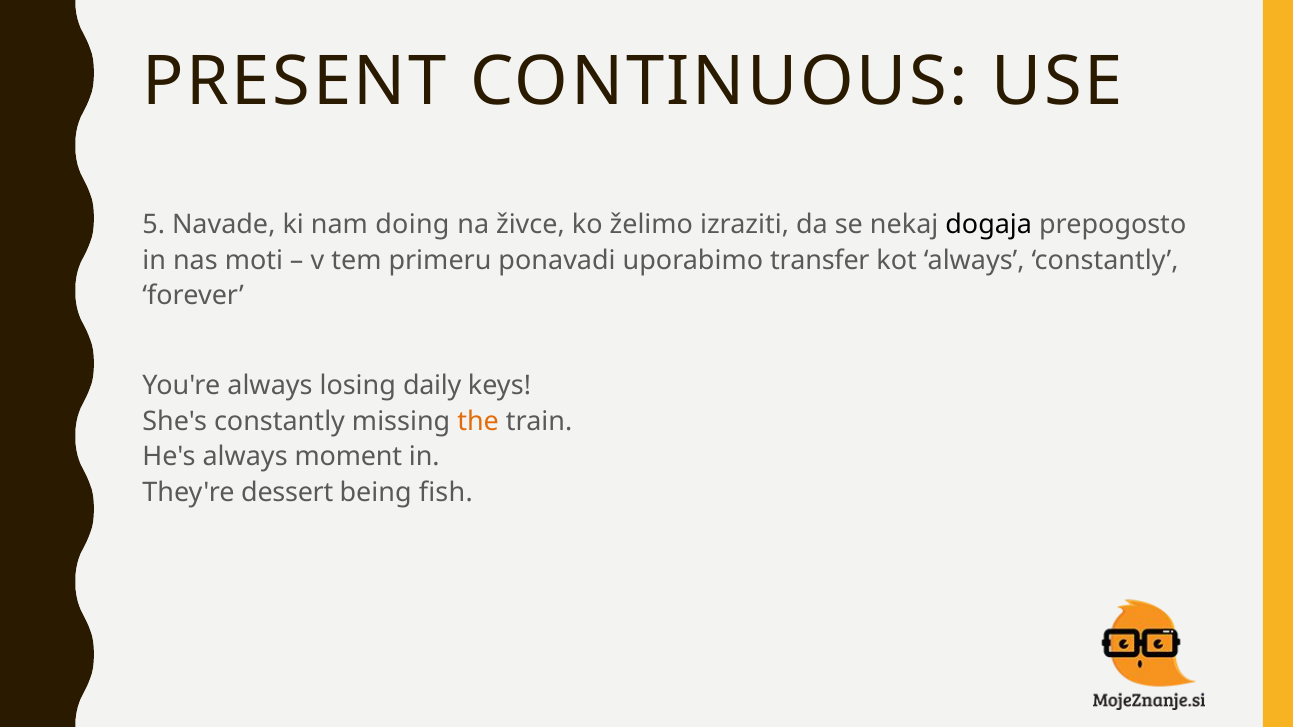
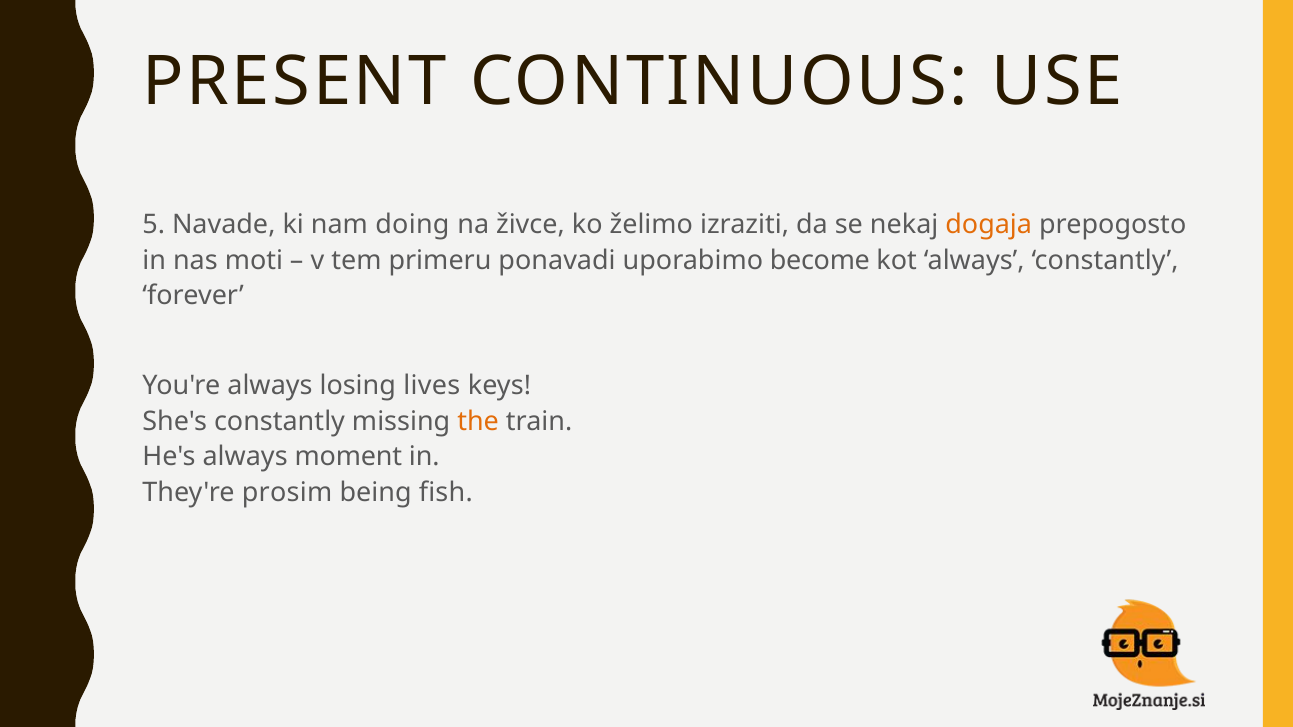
dogaja colour: black -> orange
transfer: transfer -> become
daily: daily -> lives
dessert: dessert -> prosim
